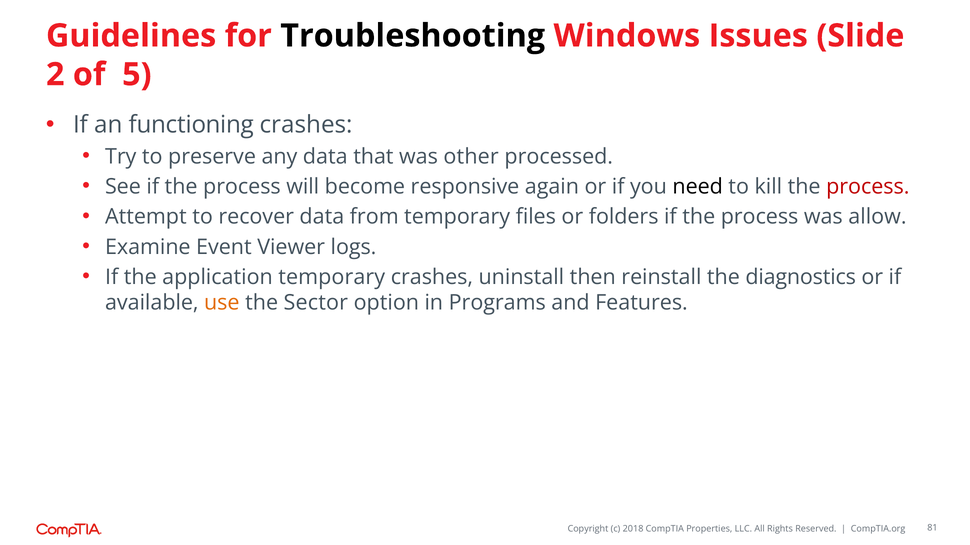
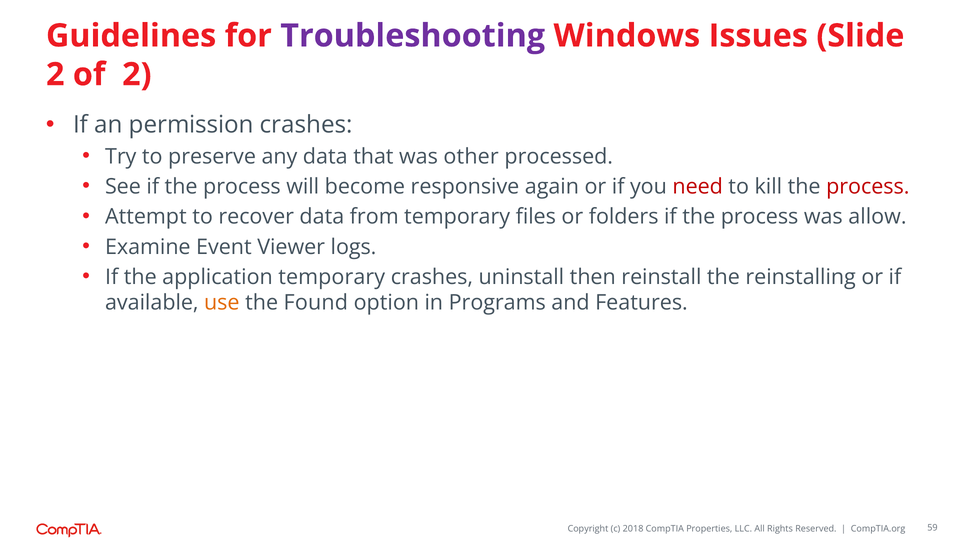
Troubleshooting colour: black -> purple
of 5: 5 -> 2
functioning: functioning -> permission
need colour: black -> red
diagnostics: diagnostics -> reinstalling
Sector: Sector -> Found
81: 81 -> 59
